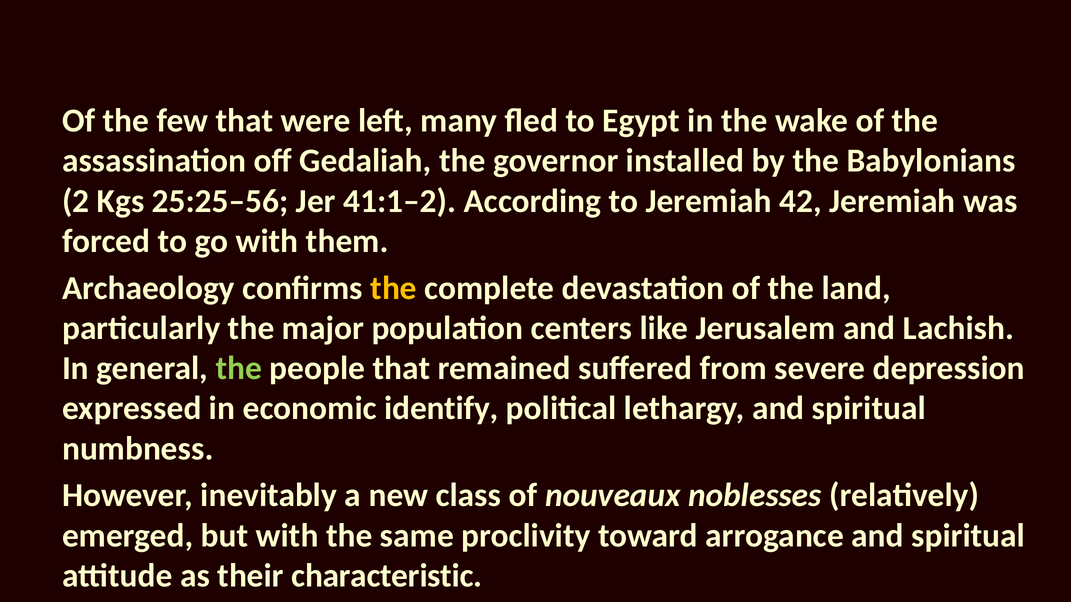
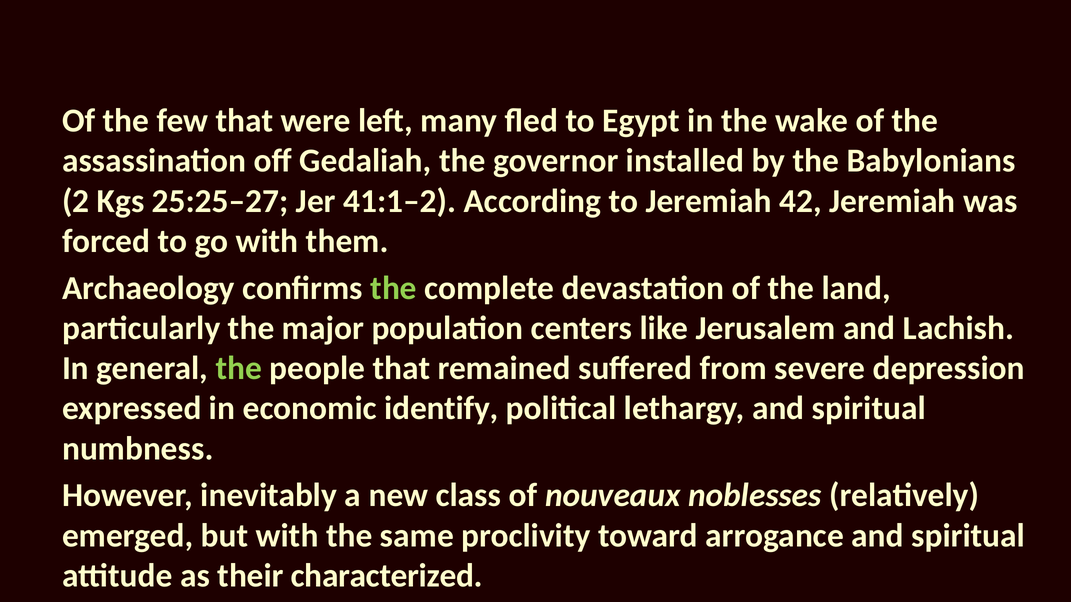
25:25–56: 25:25–56 -> 25:25–27
the at (394, 288) colour: yellow -> light green
characteristic: characteristic -> characterized
